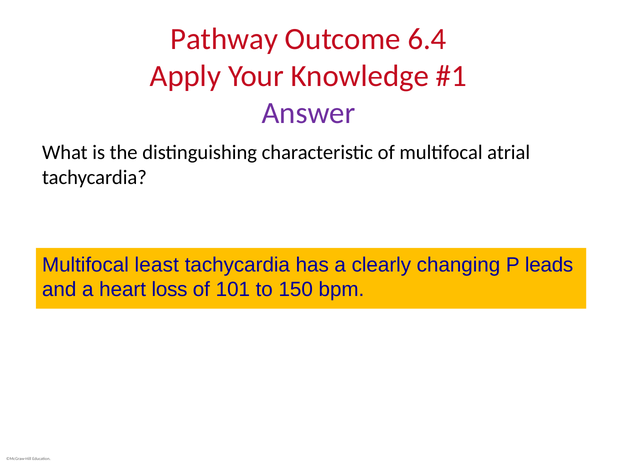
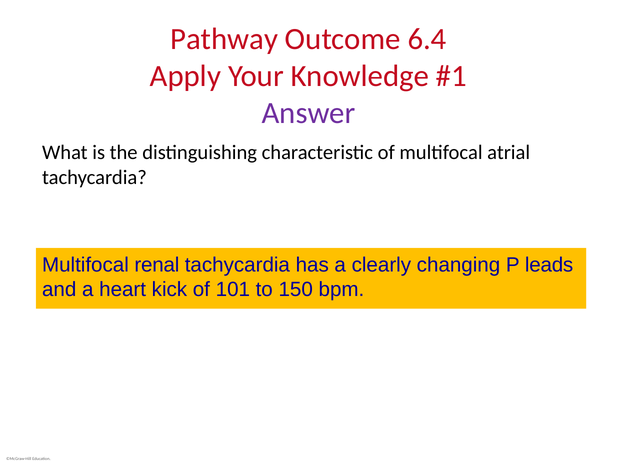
least: least -> renal
loss: loss -> kick
